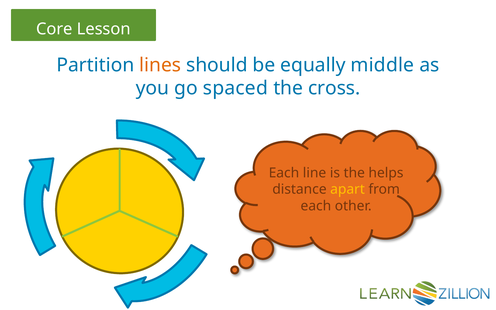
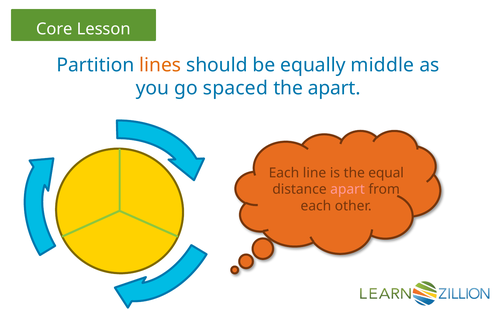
the cross: cross -> apart
helps: helps -> equal
apart at (348, 189) colour: yellow -> pink
